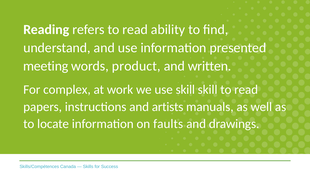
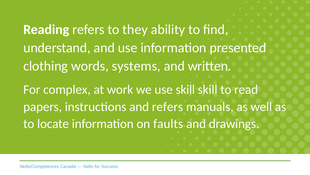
refers to read: read -> they
meeting: meeting -> clothing
product: product -> systems
and artists: artists -> refers
